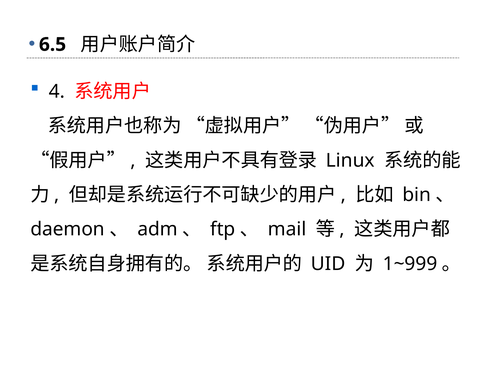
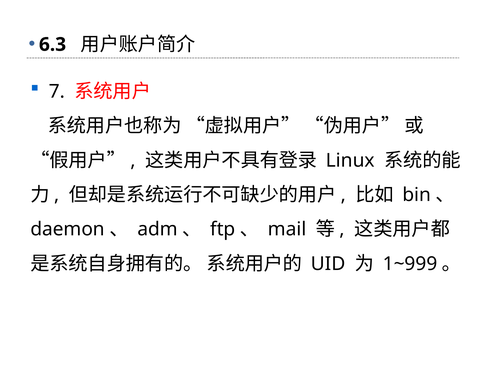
6.5: 6.5 -> 6.3
4: 4 -> 7
